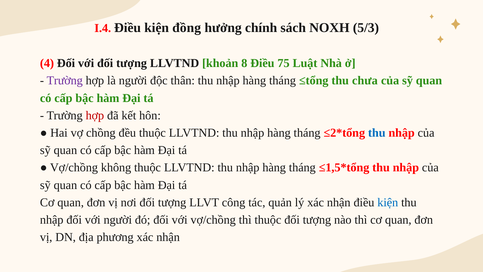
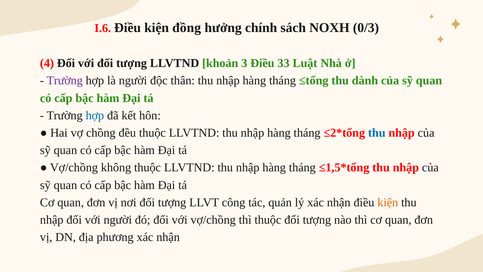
I.4: I.4 -> I.6
5/3: 5/3 -> 0/3
8: 8 -> 3
75: 75 -> 33
chưa: chưa -> dành
hợp at (95, 115) colour: red -> blue
kiện at (388, 202) colour: blue -> orange
